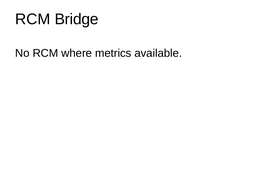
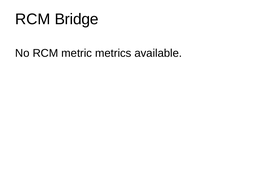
where: where -> metric
